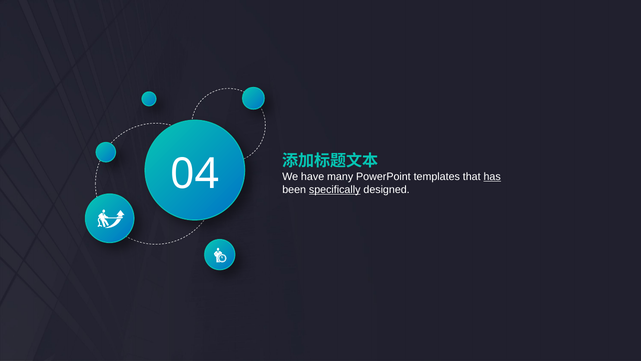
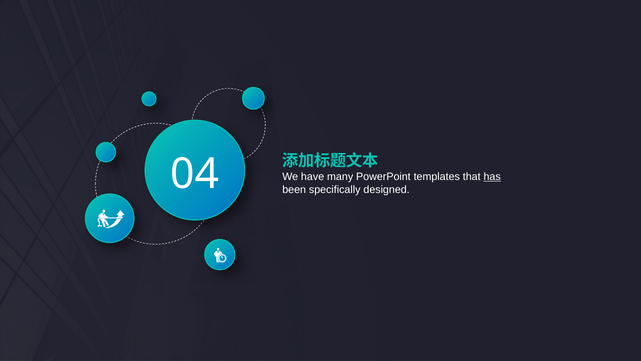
specifically underline: present -> none
